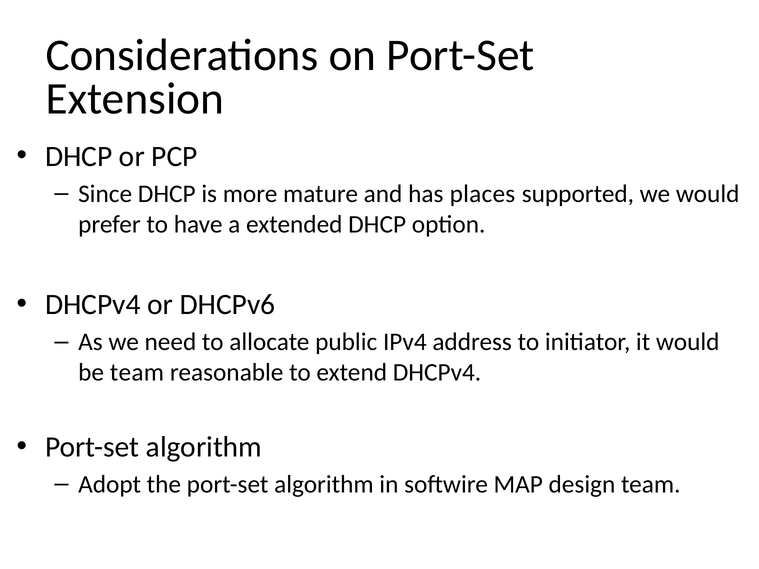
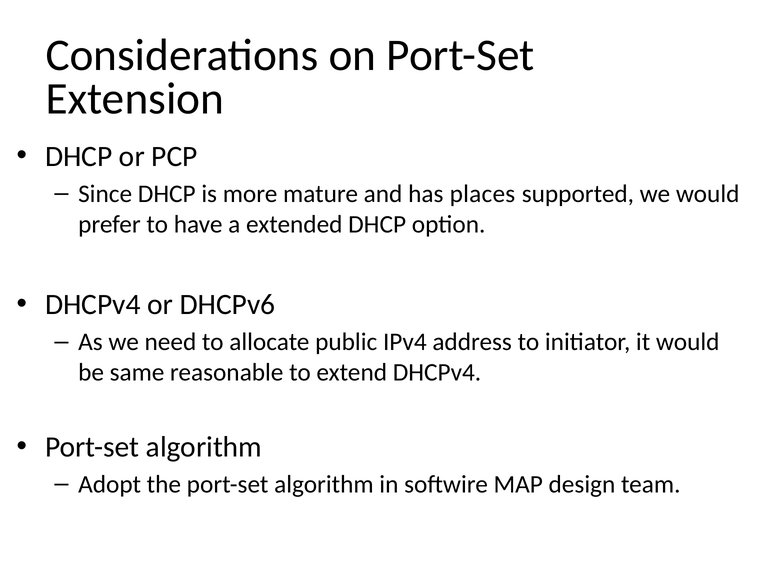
be team: team -> same
